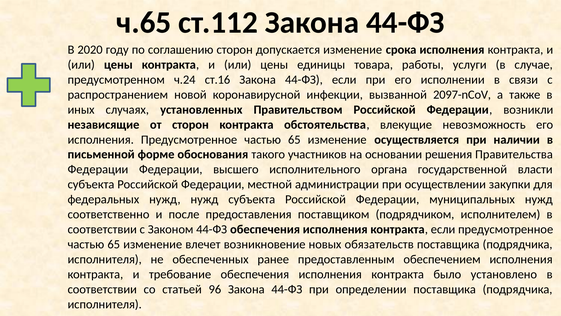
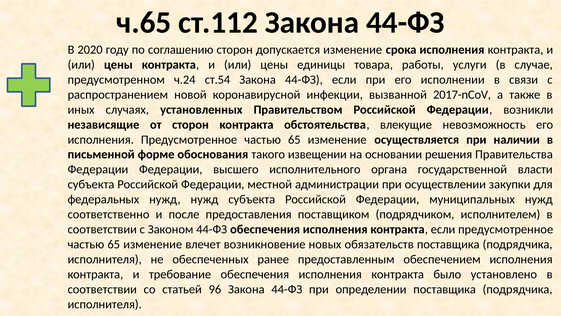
ст.16: ст.16 -> ст.54
2097-nCoV: 2097-nCoV -> 2017-nCoV
участников: участников -> извещении
